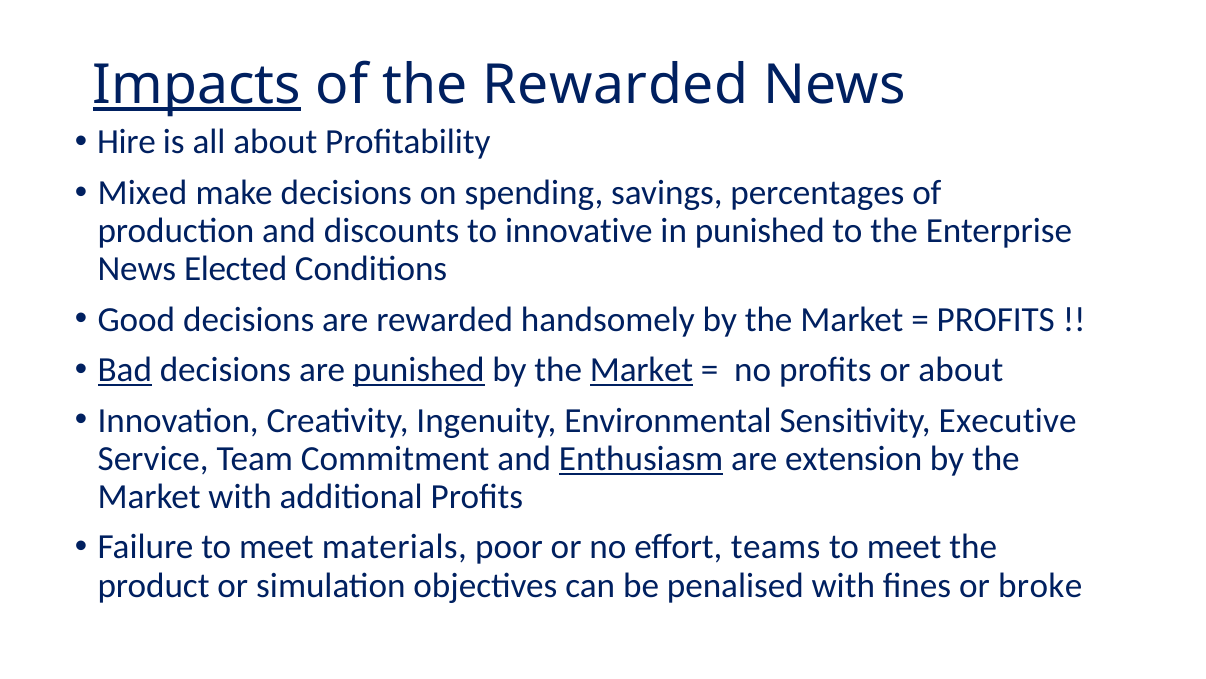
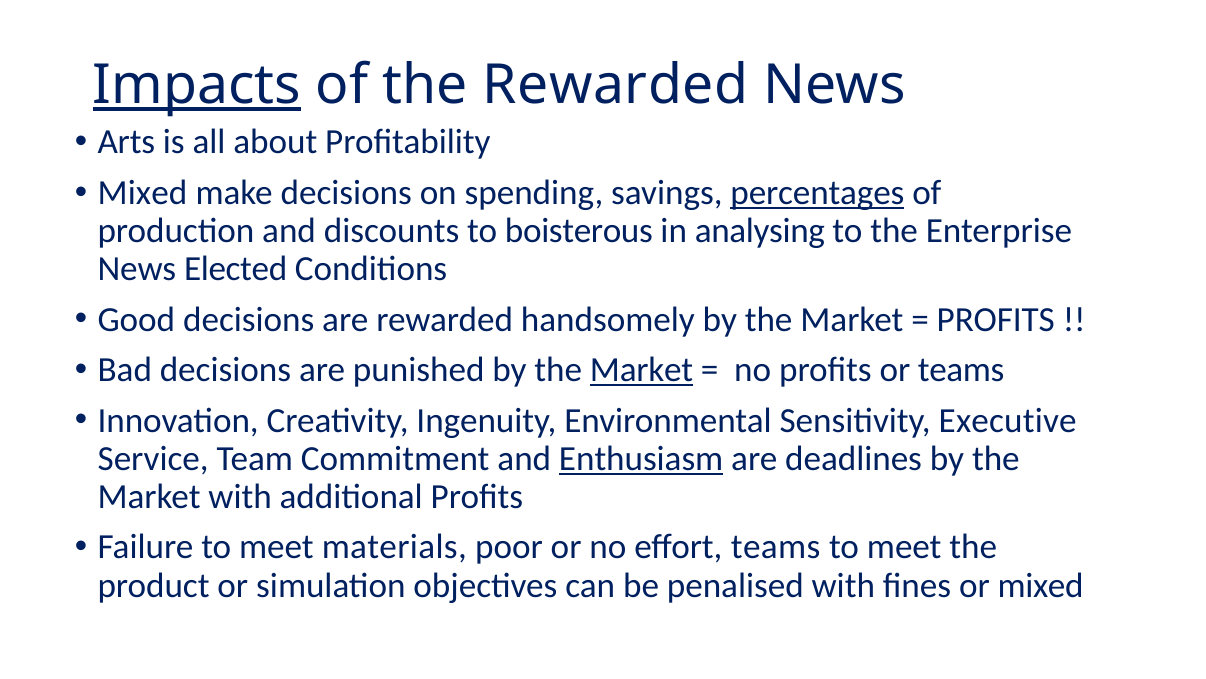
Hire: Hire -> Arts
percentages underline: none -> present
innovative: innovative -> boisterous
in punished: punished -> analysing
Bad underline: present -> none
punished at (419, 370) underline: present -> none
or about: about -> teams
extension: extension -> deadlines
or broke: broke -> mixed
